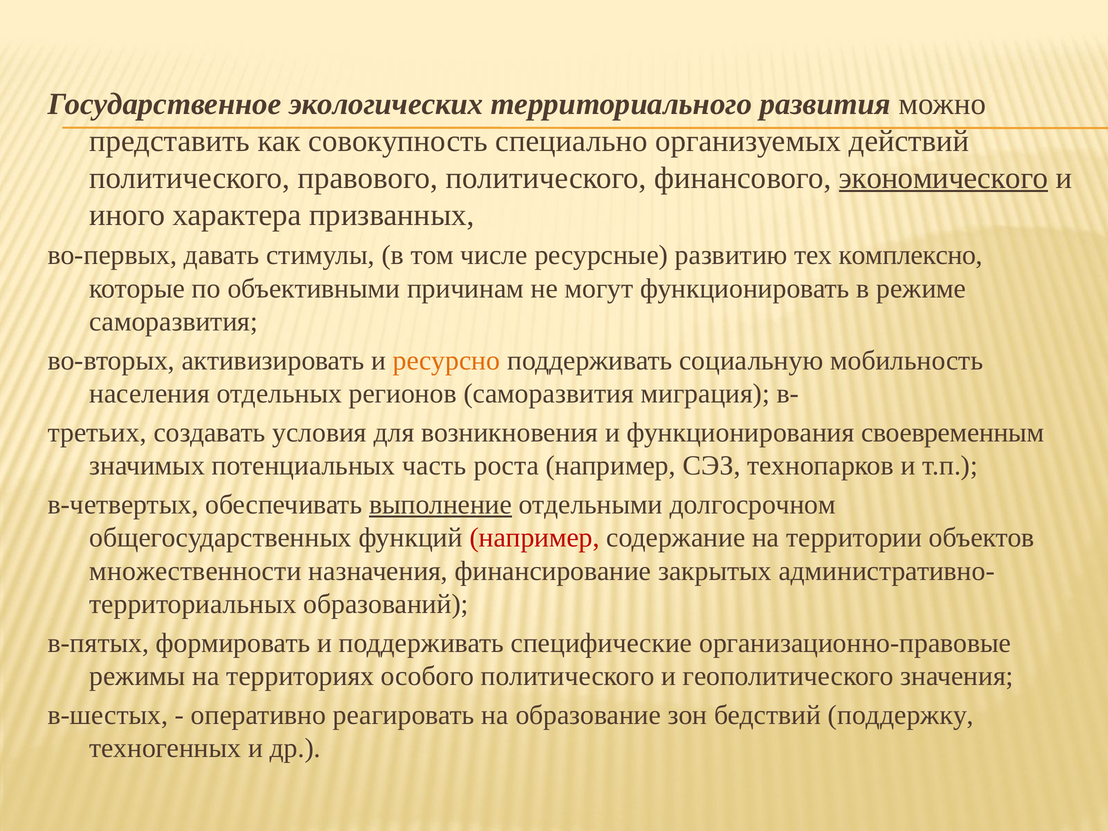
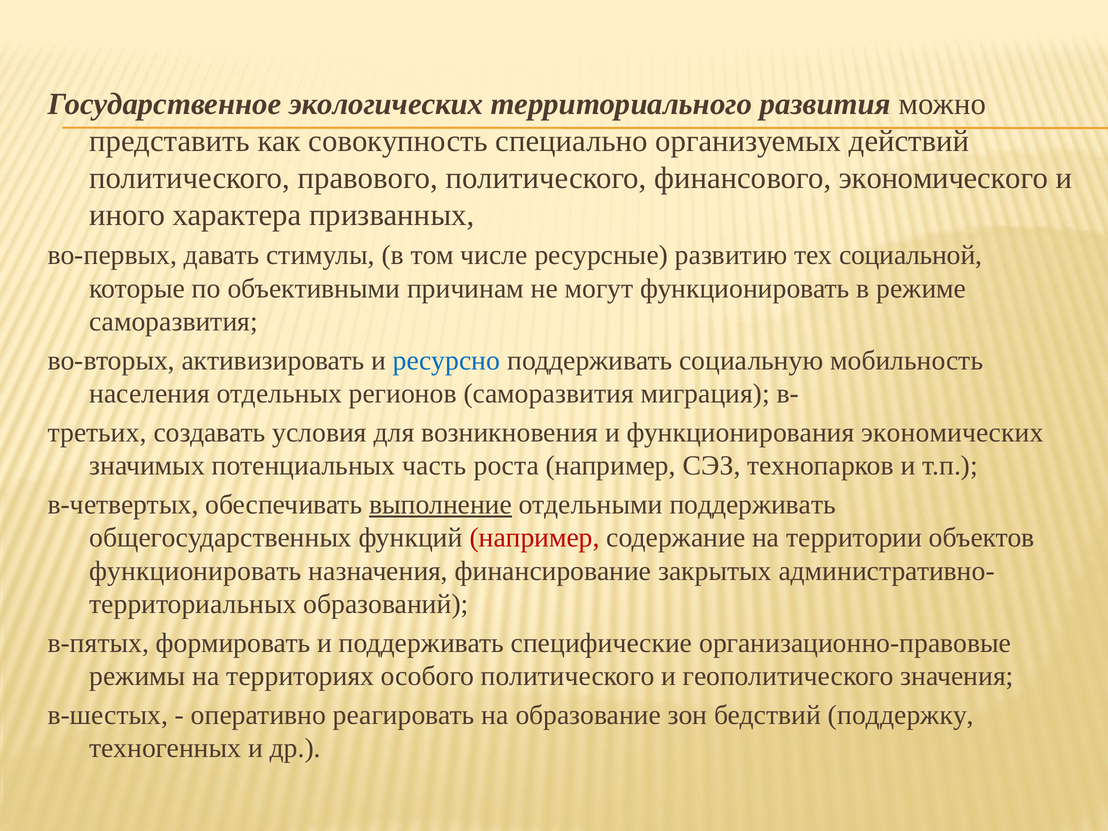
экономического underline: present -> none
комплексно: комплексно -> социальной
ресурсно colour: orange -> blue
своевременным: своевременным -> экономических
отдельными долгосрочном: долгосрочном -> поддерживать
множественности at (195, 571): множественности -> функционировать
